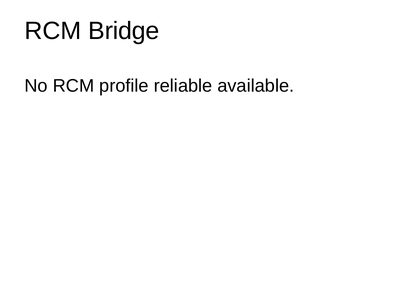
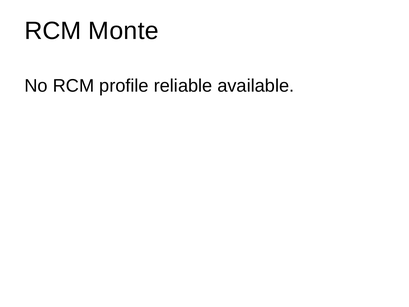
Bridge: Bridge -> Monte
